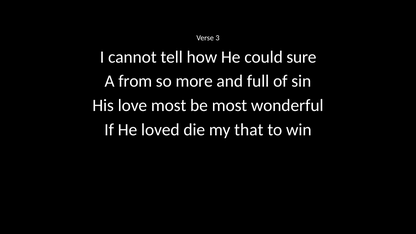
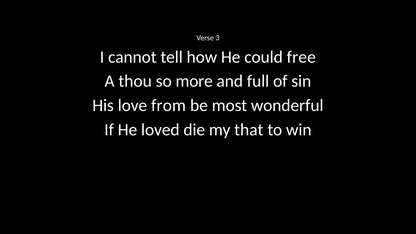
sure: sure -> free
from: from -> thou
love most: most -> from
